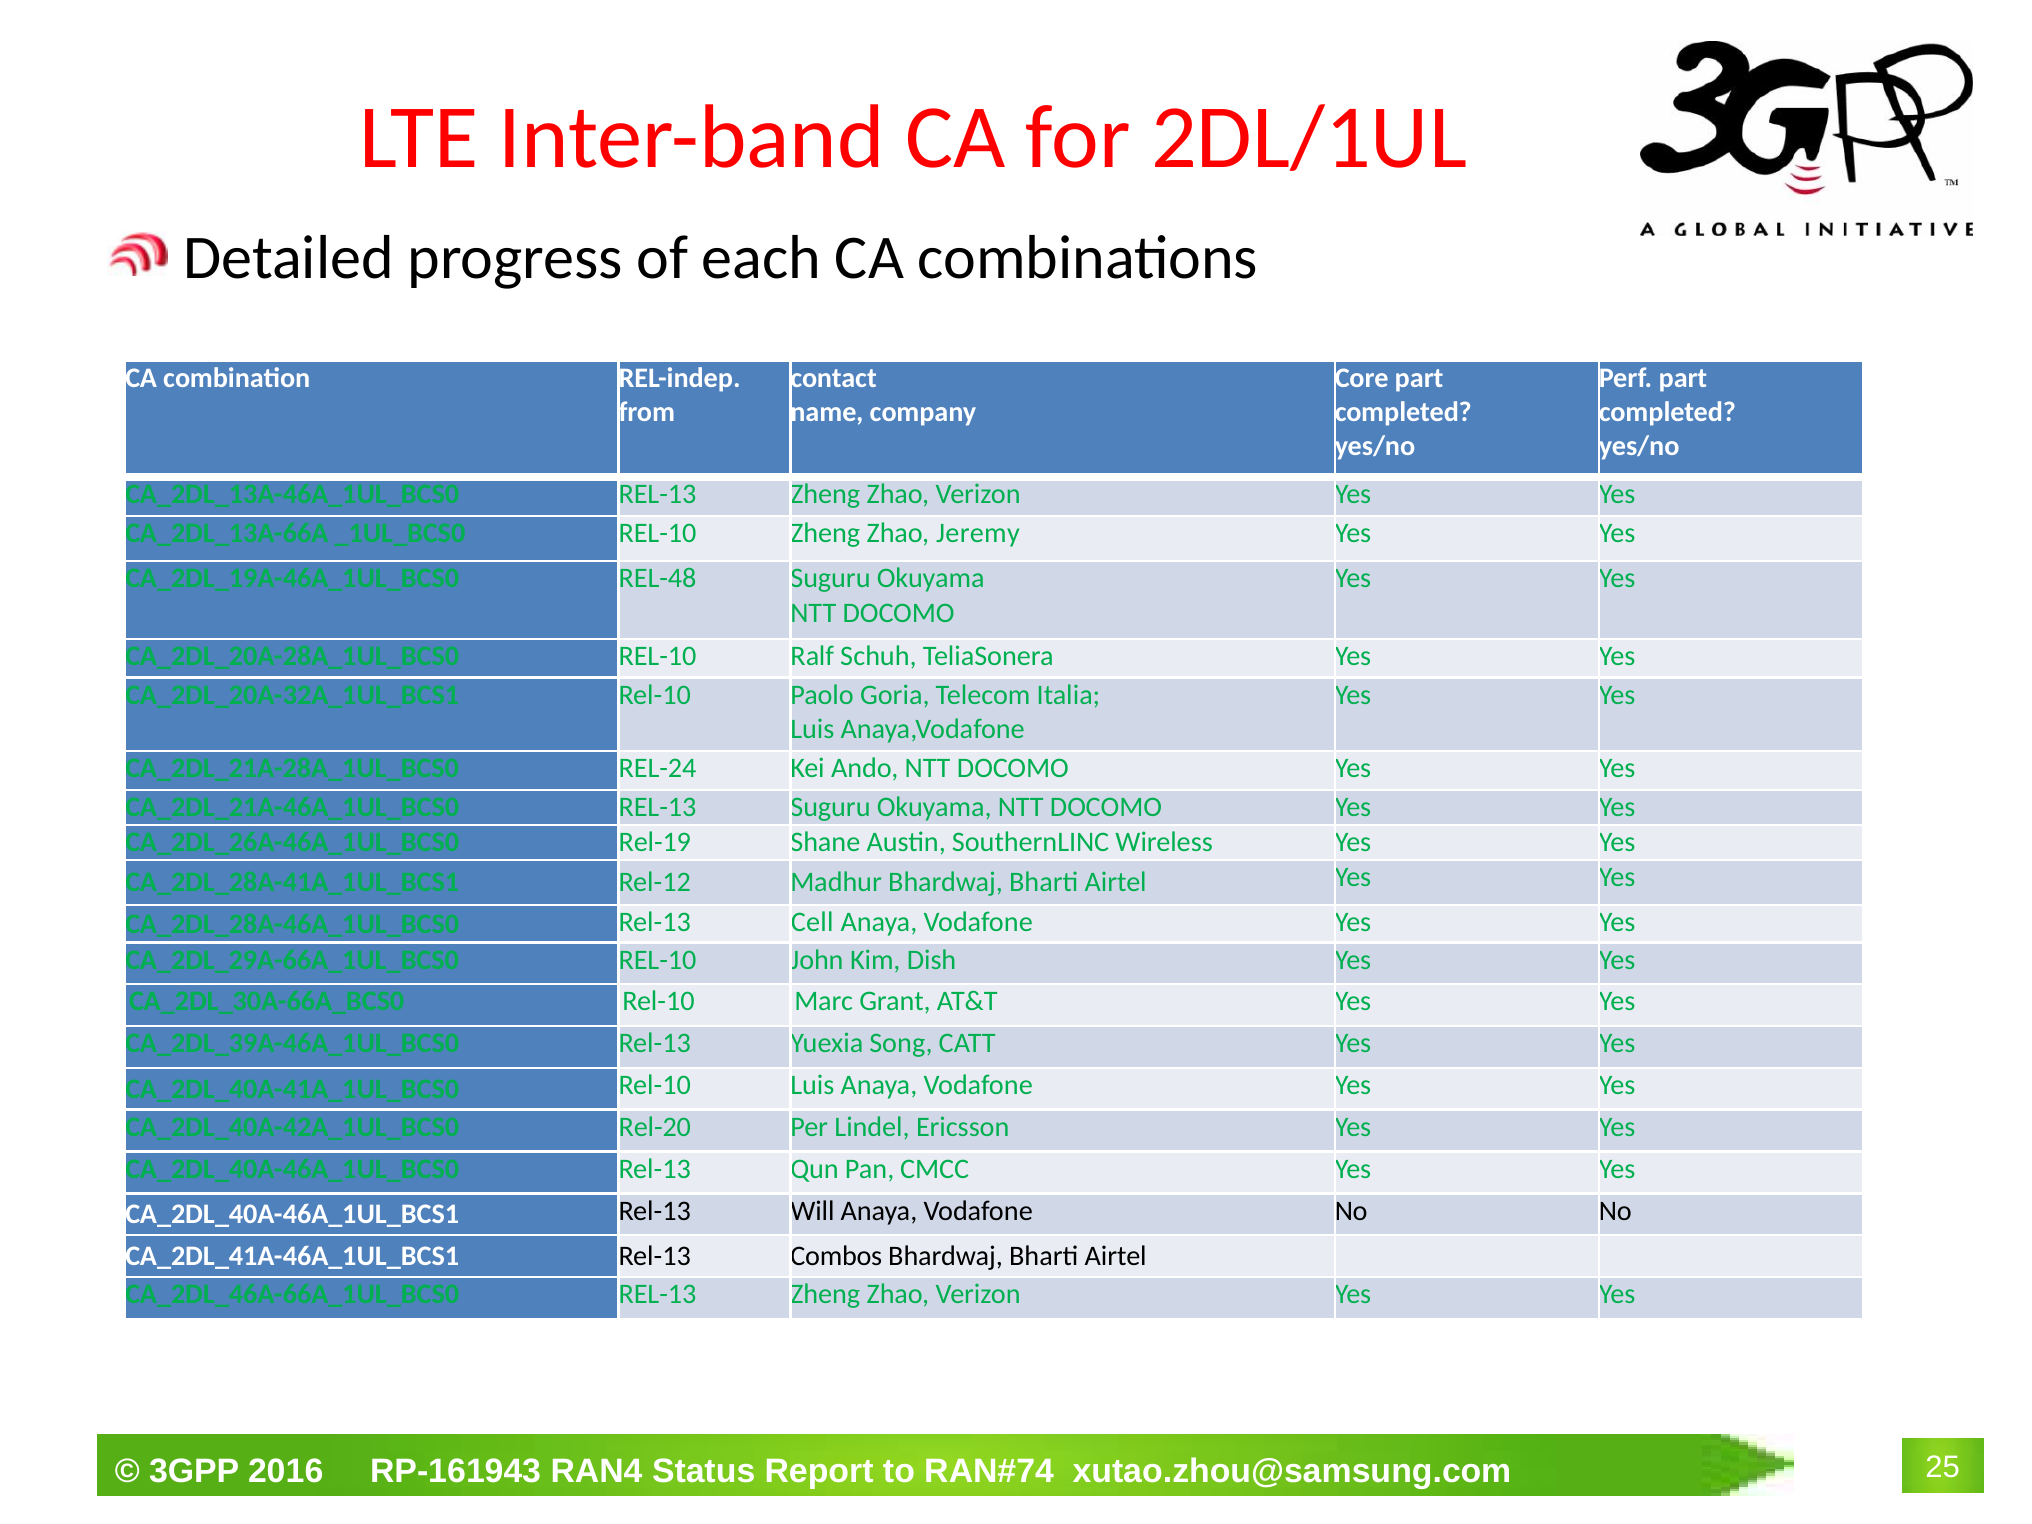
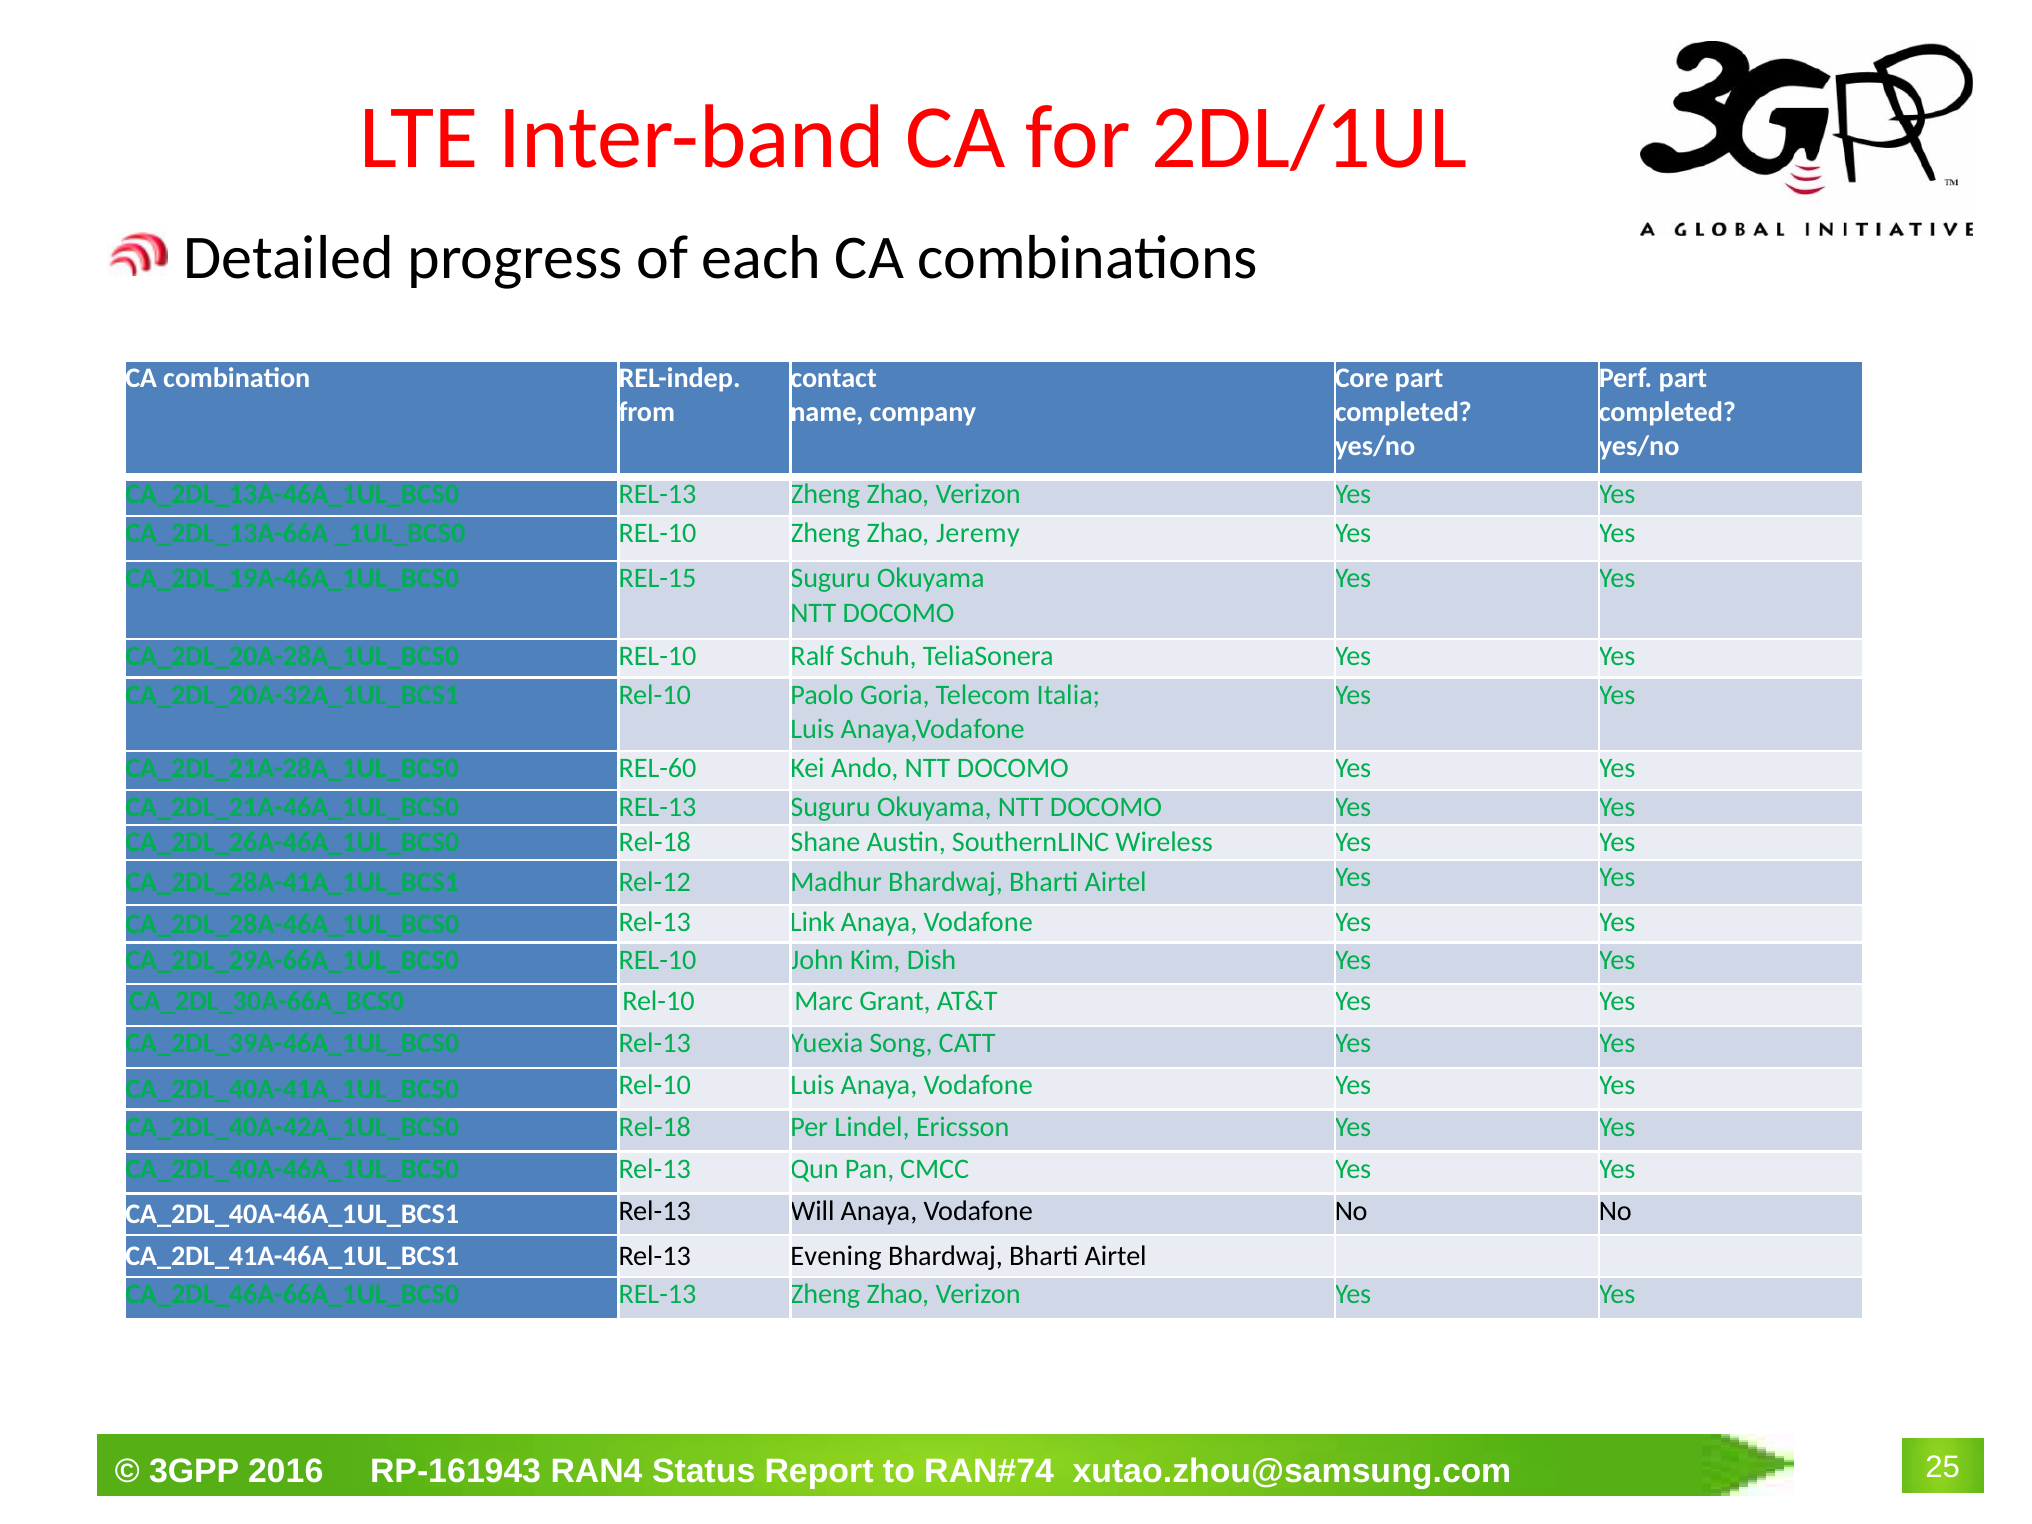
REL-48: REL-48 -> REL-15
REL-24: REL-24 -> REL-60
Rel-19 at (655, 842): Rel-19 -> Rel-18
Cell: Cell -> Link
Rel-20 at (655, 1127): Rel-20 -> Rel-18
Combos: Combos -> Evening
